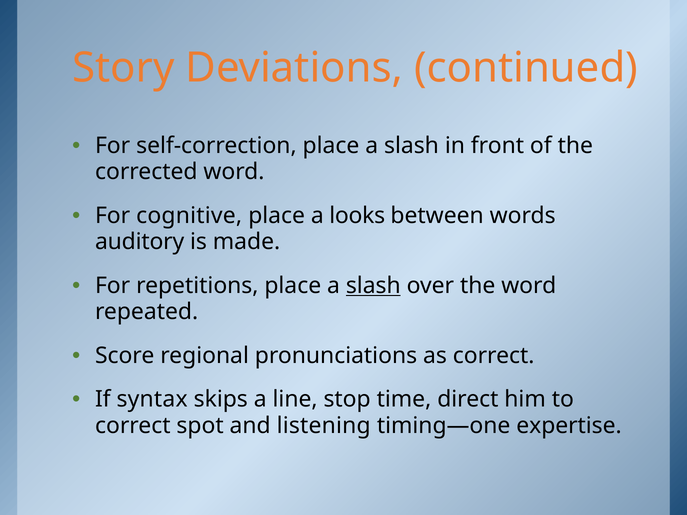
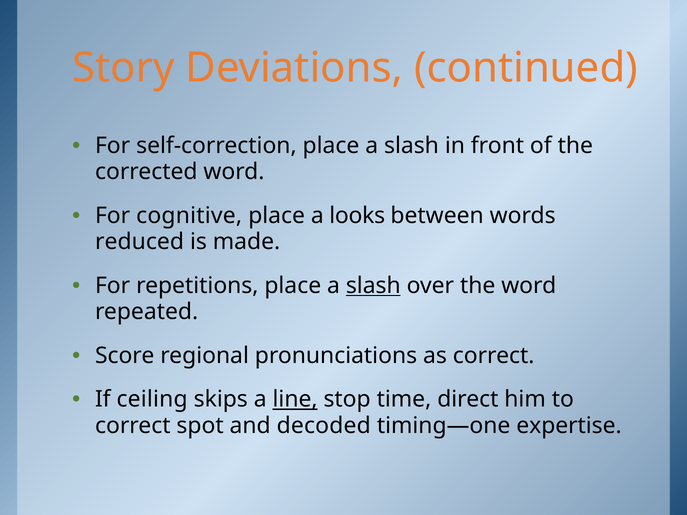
auditory: auditory -> reduced
syntax: syntax -> ceiling
line underline: none -> present
listening: listening -> decoded
